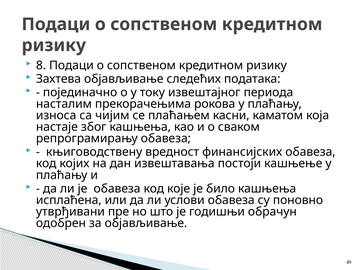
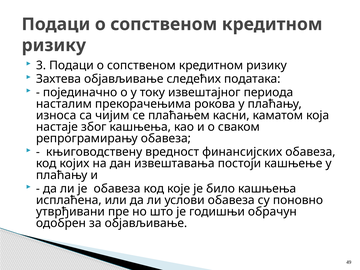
8: 8 -> 3
